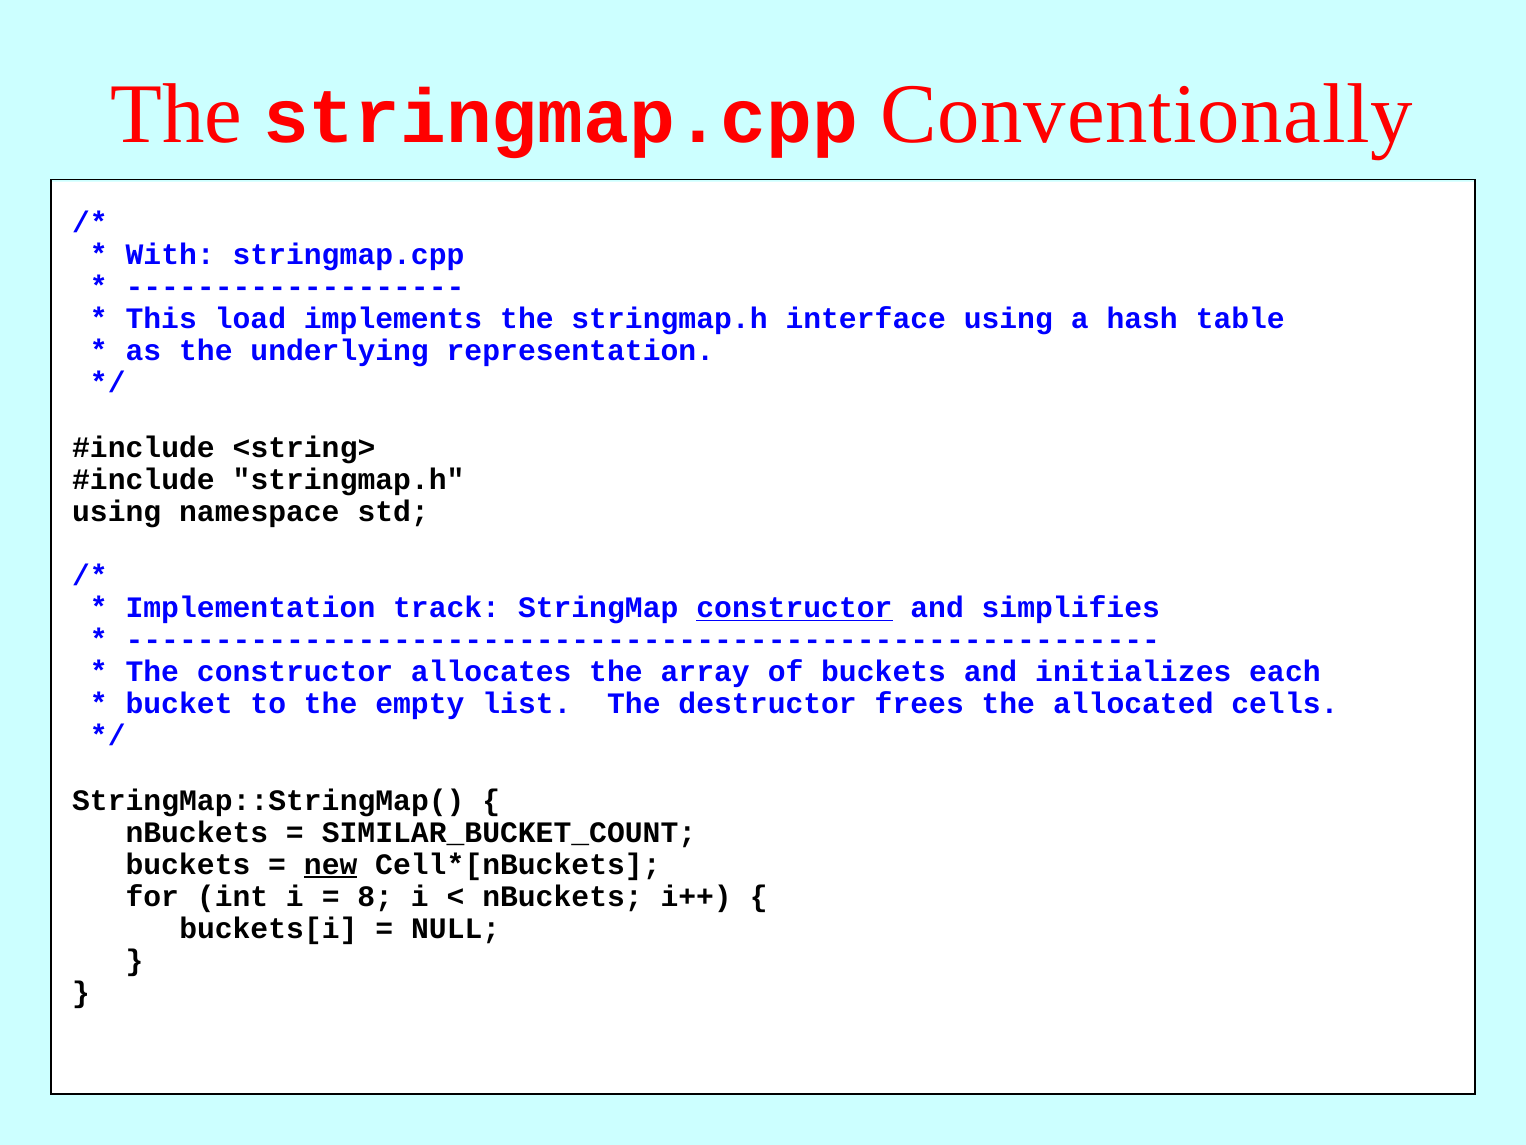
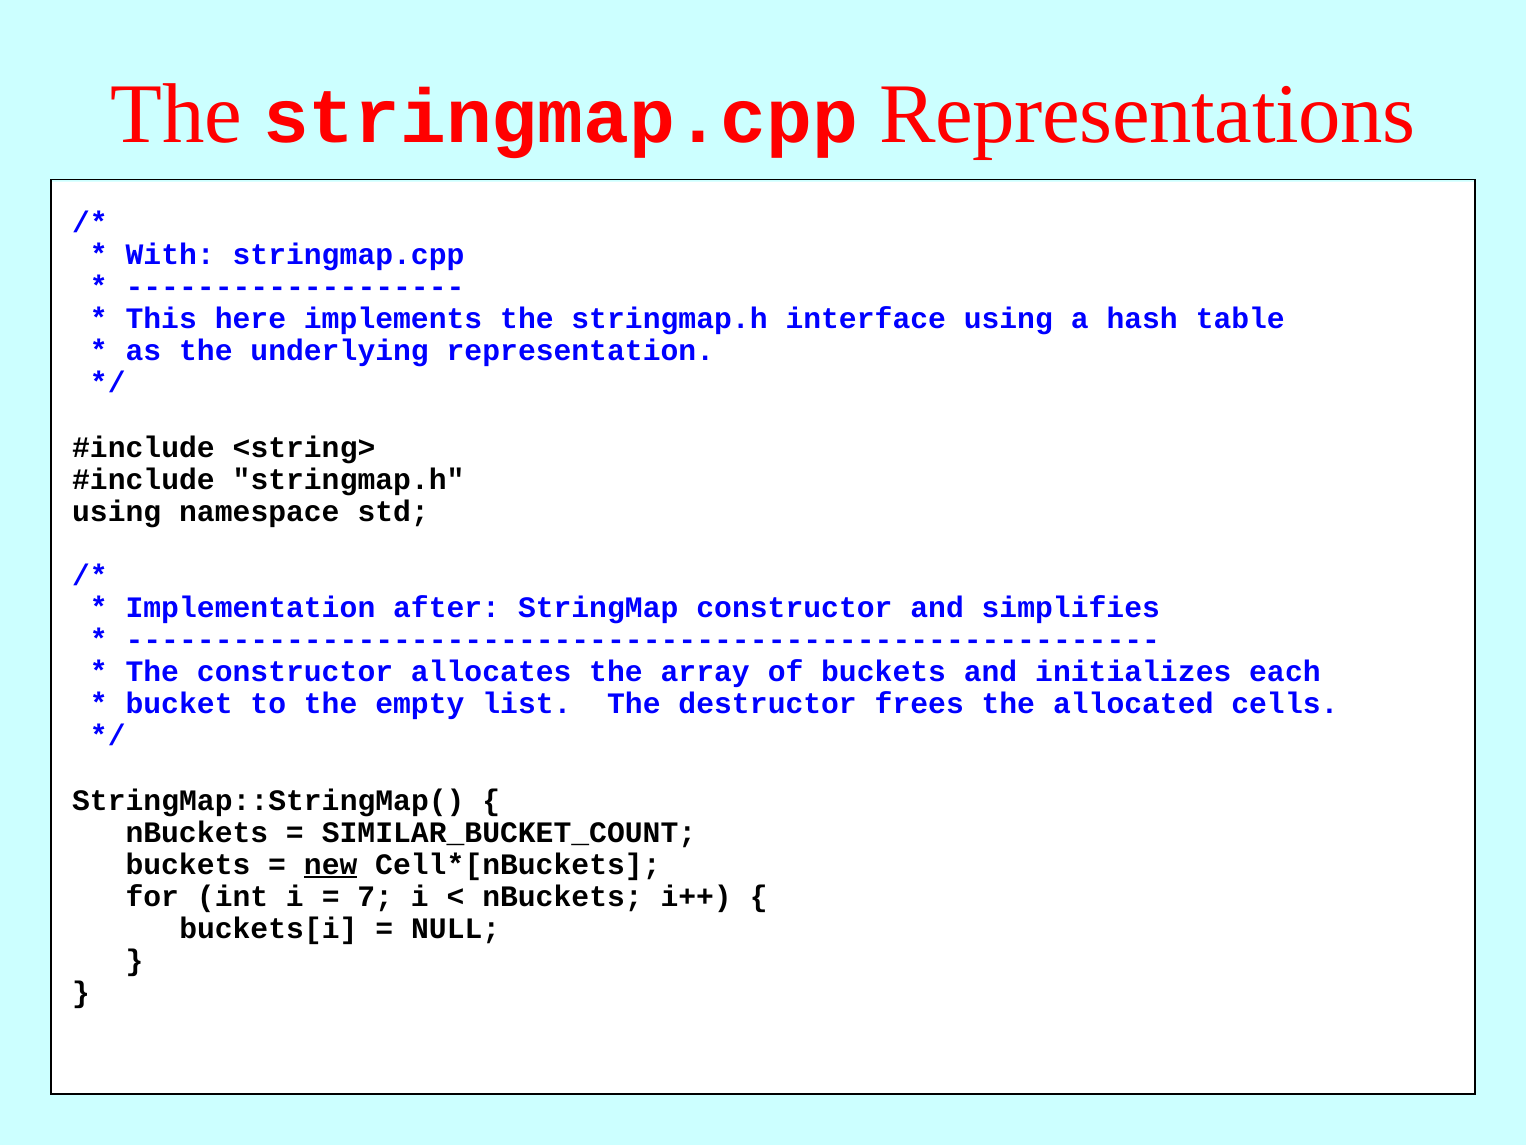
Conventionally: Conventionally -> Representations
load: load -> here
track: track -> after
constructor at (794, 607) underline: present -> none
8: 8 -> 7
